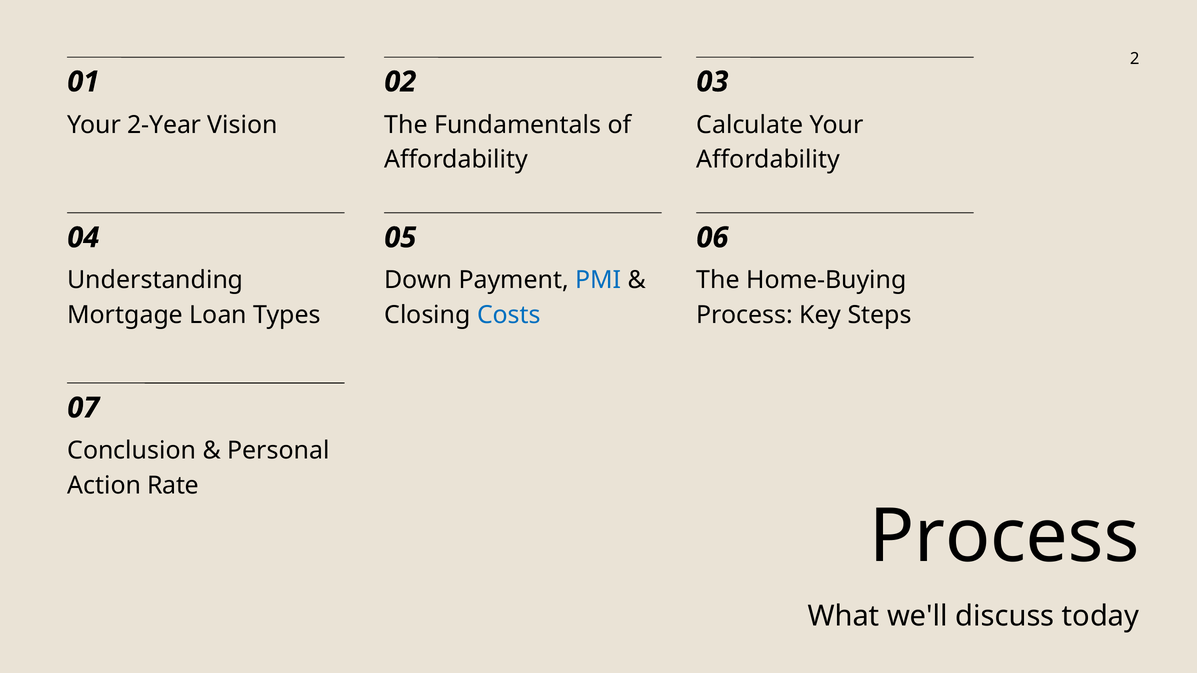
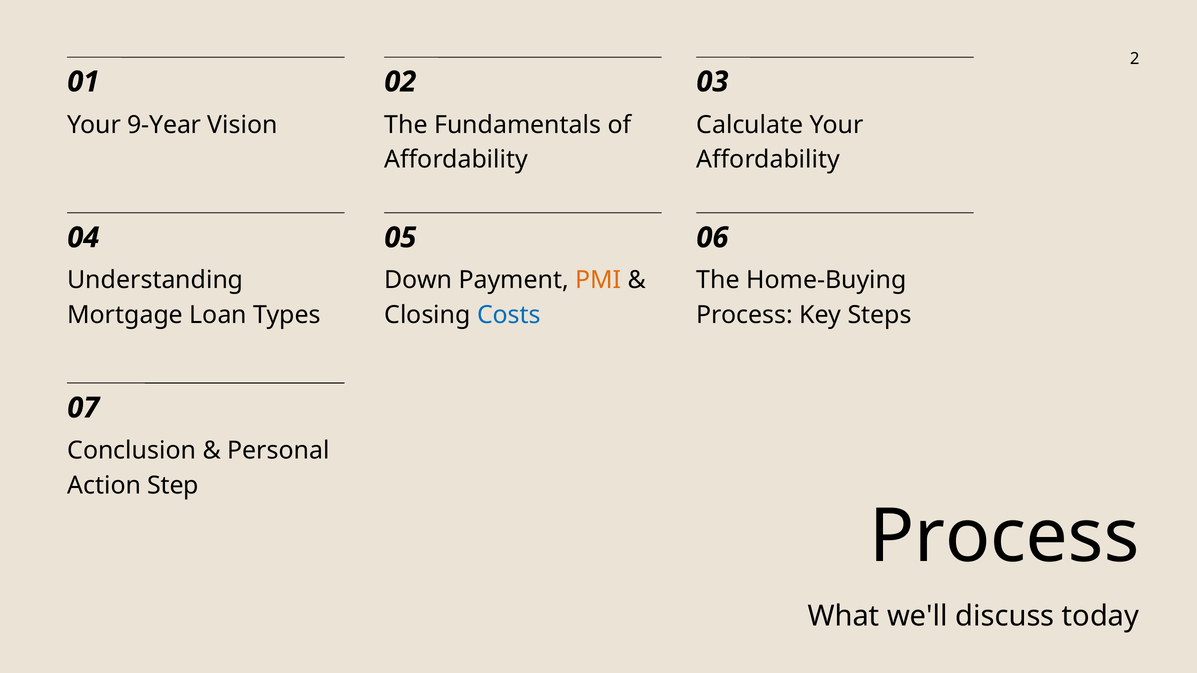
2-Year: 2-Year -> 9-Year
PMI colour: blue -> orange
Rate: Rate -> Step
